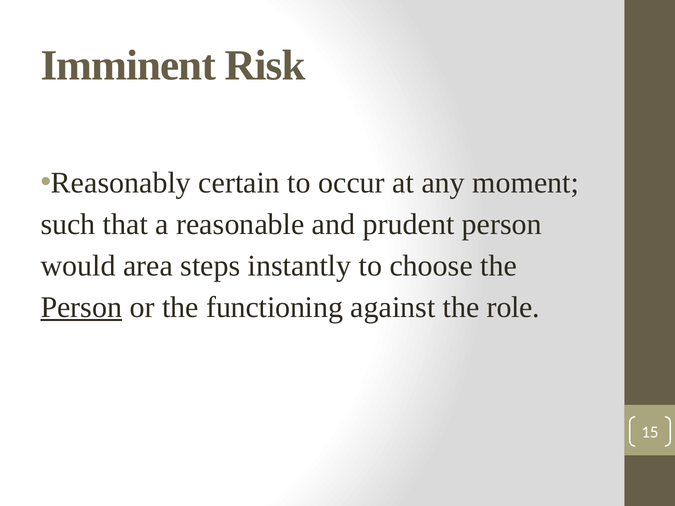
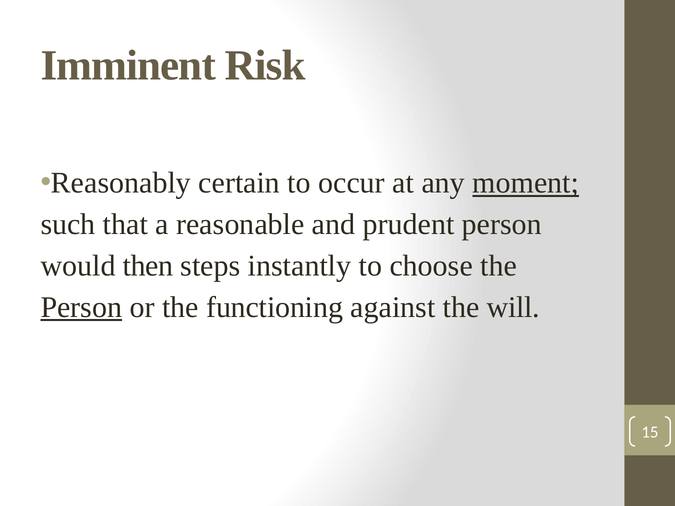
moment underline: none -> present
area: area -> then
role: role -> will
